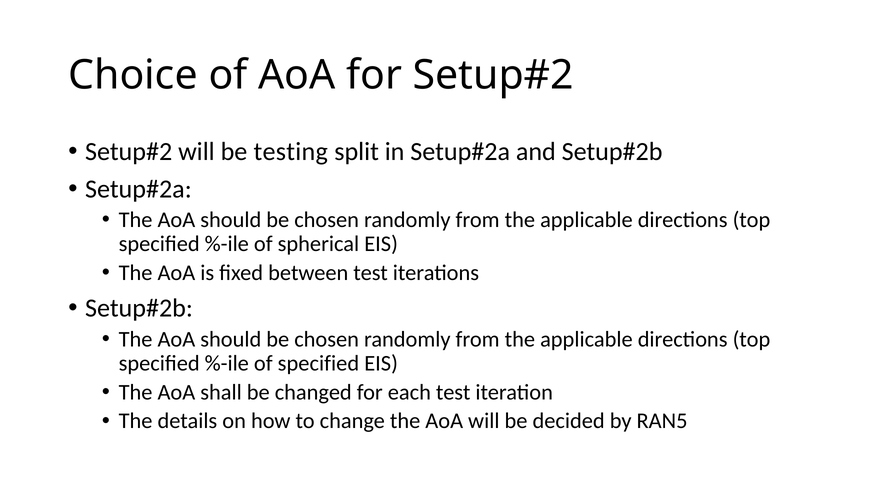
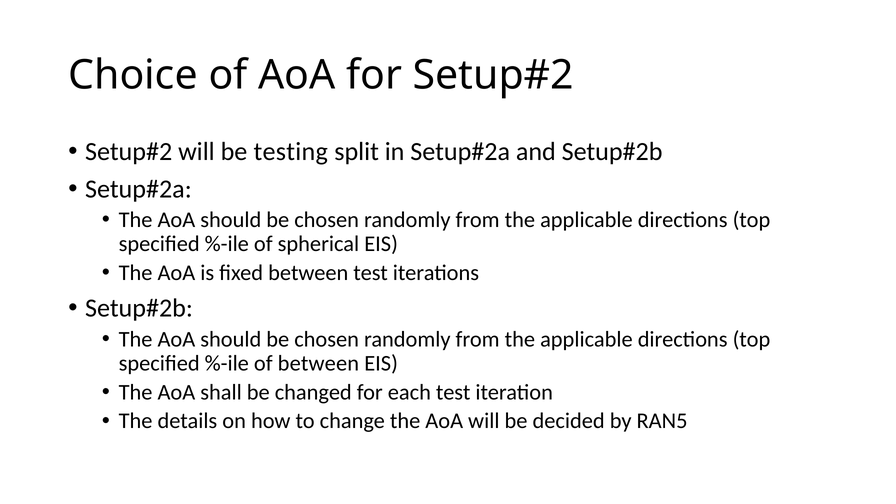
of specified: specified -> between
